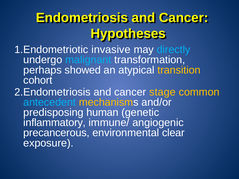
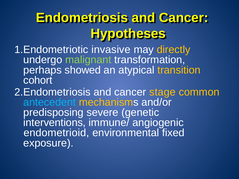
directly colour: light blue -> yellow
malignant colour: light blue -> light green
human: human -> severe
inflammatory: inflammatory -> interventions
precancerous: precancerous -> endometrioid
clear: clear -> fixed
